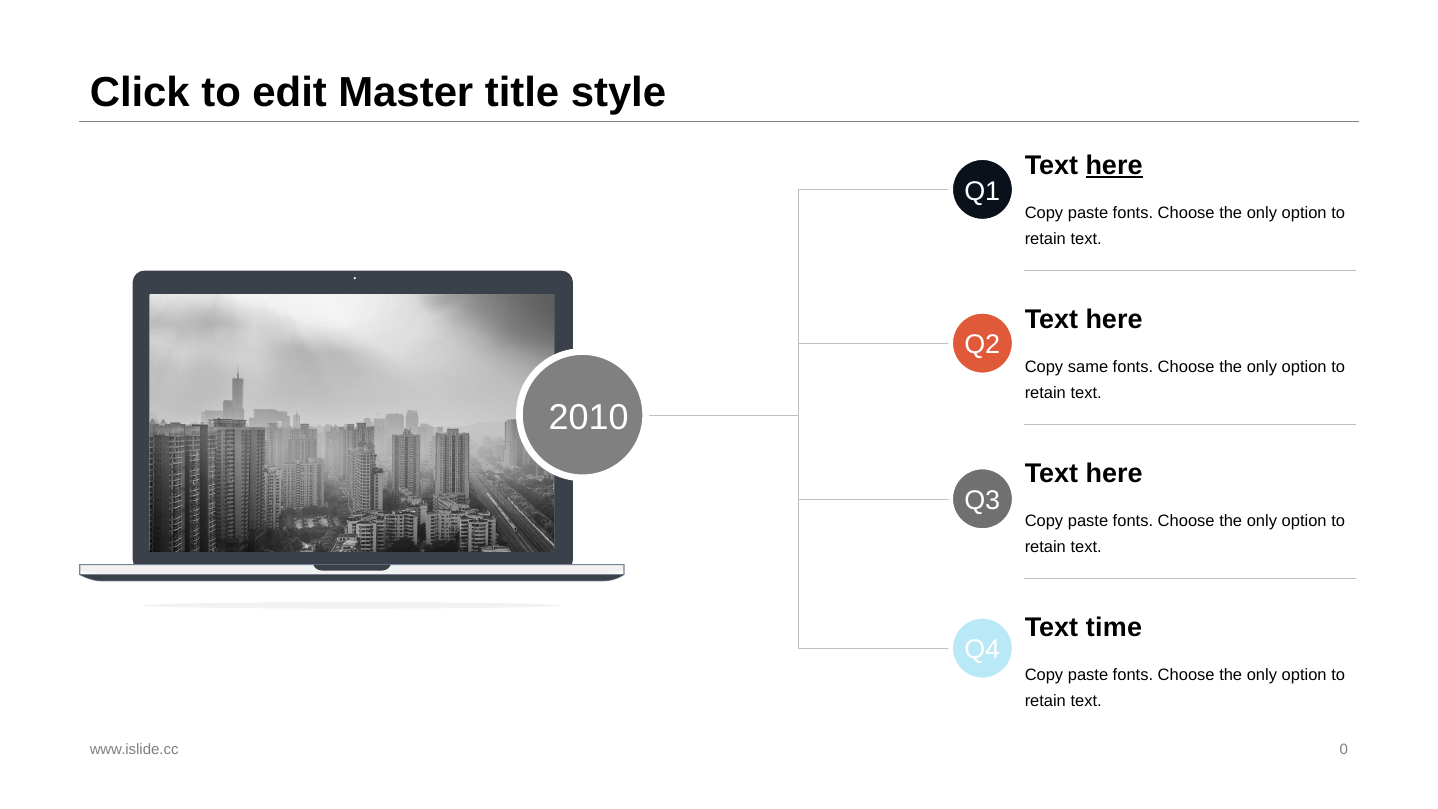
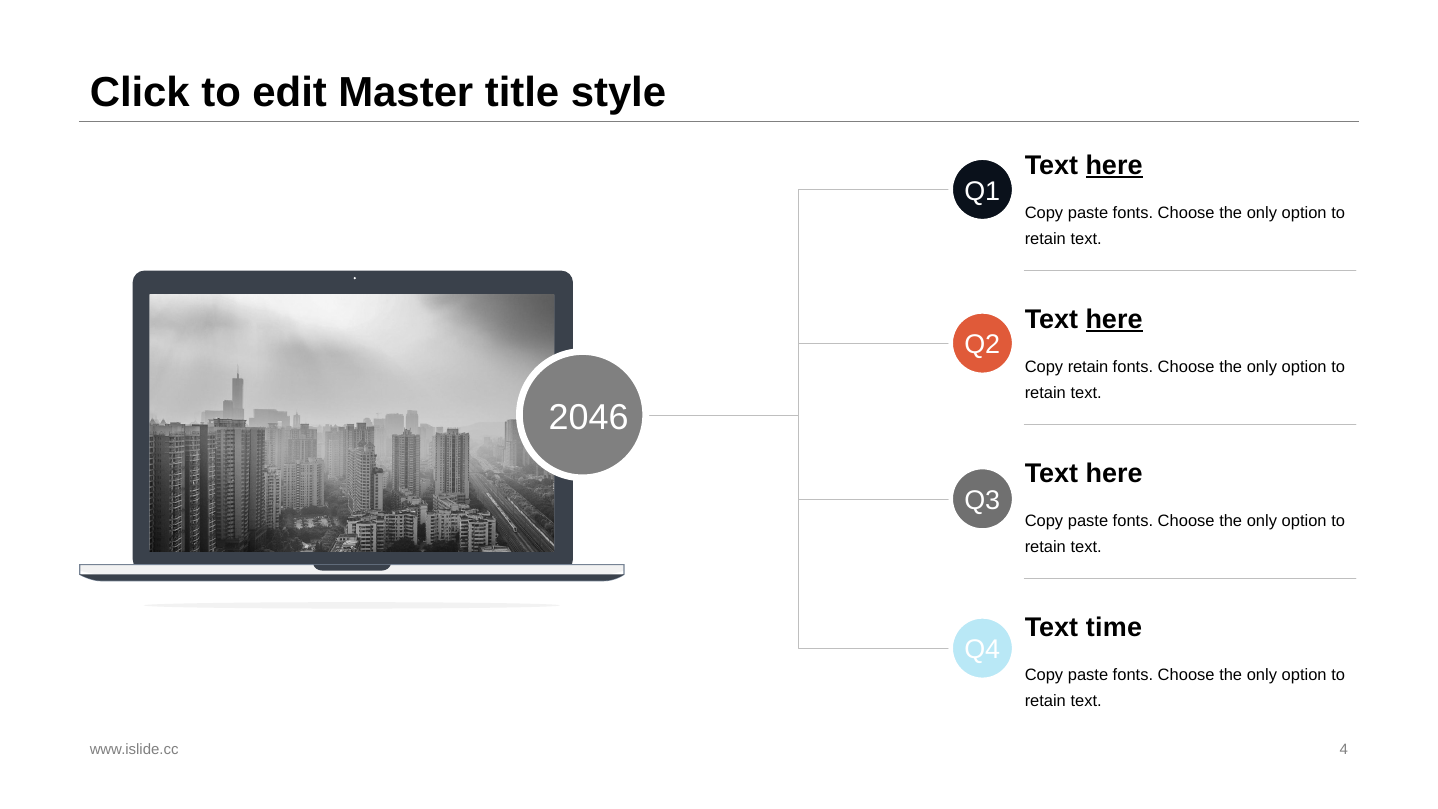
here at (1114, 319) underline: none -> present
Copy same: same -> retain
2010: 2010 -> 2046
0: 0 -> 4
